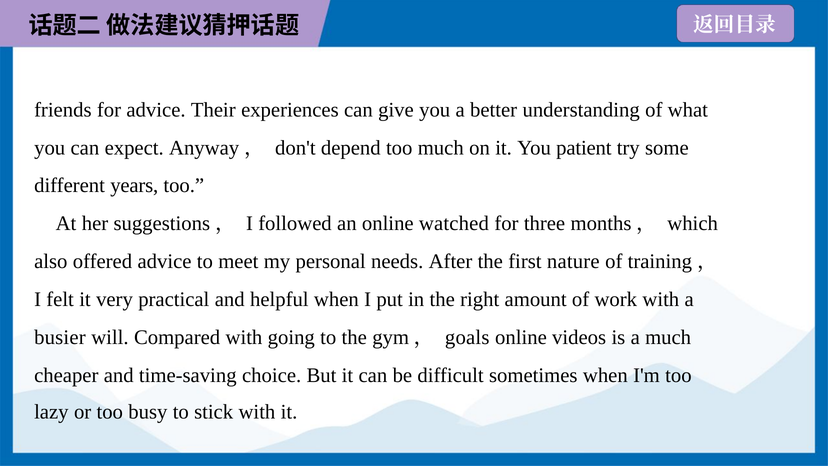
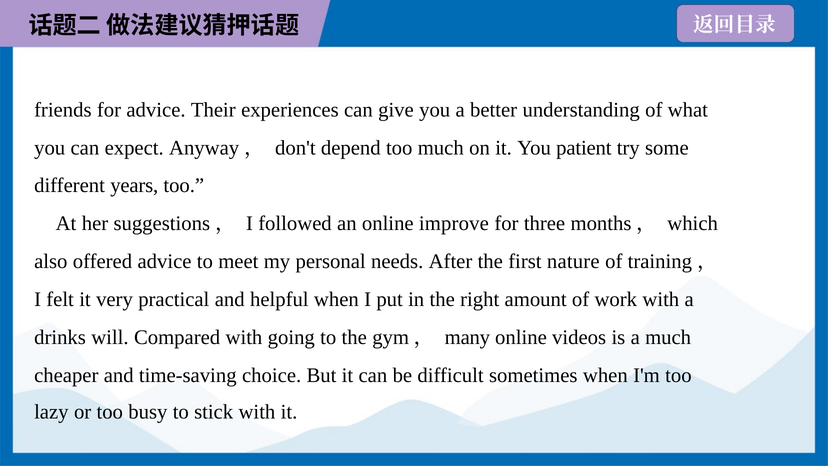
watched: watched -> improve
busier: busier -> drinks
goals: goals -> many
